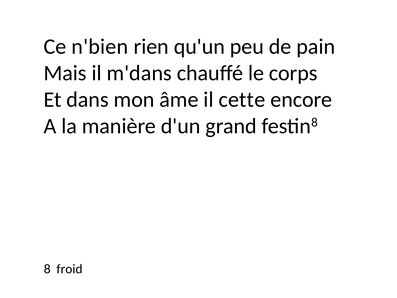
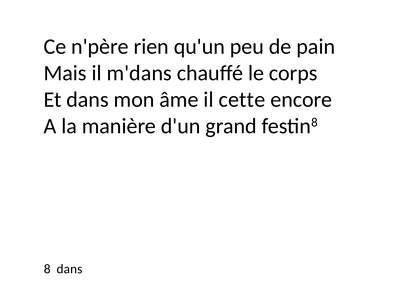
n'bien: n'bien -> n'père
8 froid: froid -> dans
